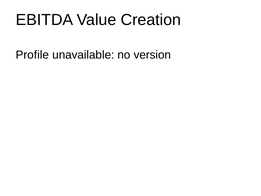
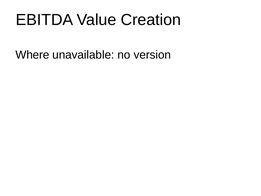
Profile: Profile -> Where
